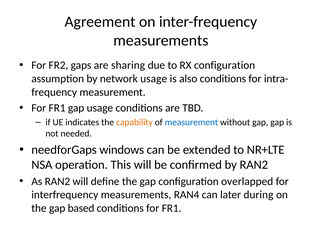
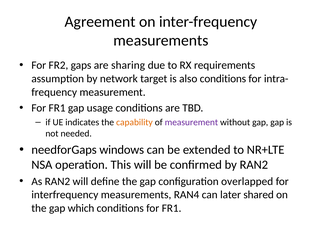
RX configuration: configuration -> requirements
network usage: usage -> target
measurement at (191, 123) colour: blue -> purple
during: during -> shared
based: based -> which
